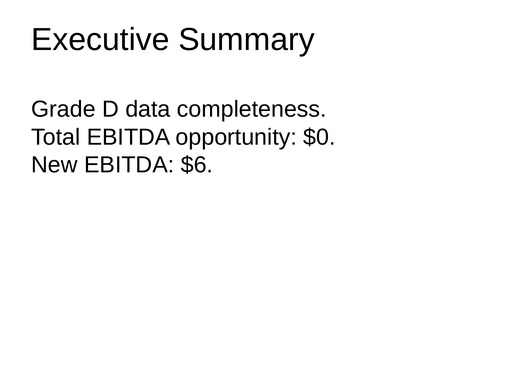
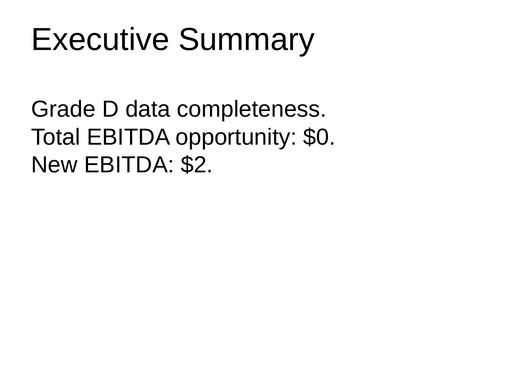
$6: $6 -> $2
